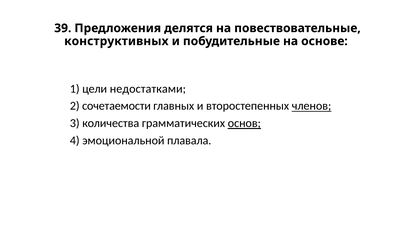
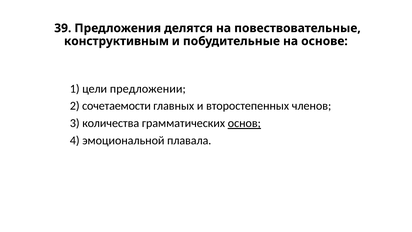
конструктивных: конструктивных -> конструктивным
недостатками: недостатками -> предложении
членов underline: present -> none
